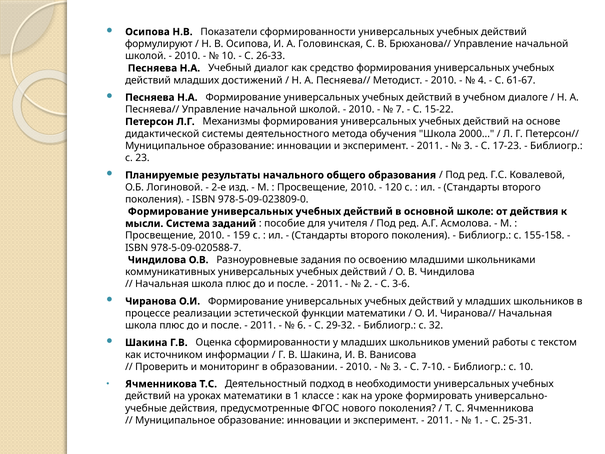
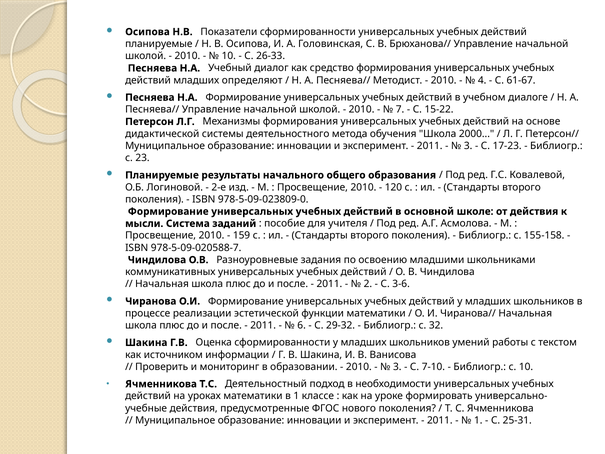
формулируют at (159, 44): формулируют -> планируемые
достижений: достижений -> определяют
